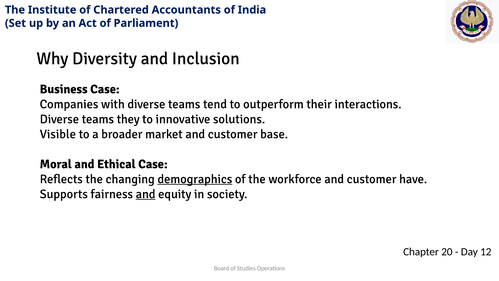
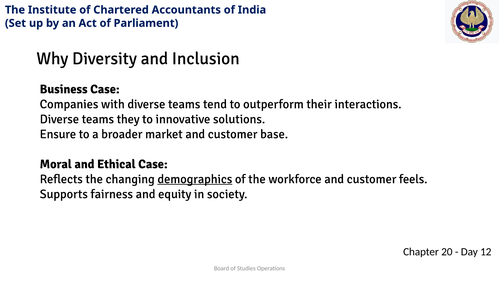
Visible: Visible -> Ensure
have: have -> feels
and at (146, 194) underline: present -> none
